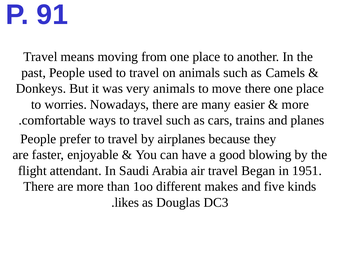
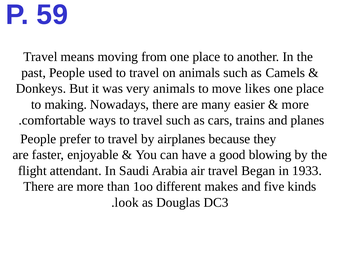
91: 91 -> 59
move there: there -> likes
worries: worries -> making
1951: 1951 -> 1933
likes: likes -> look
